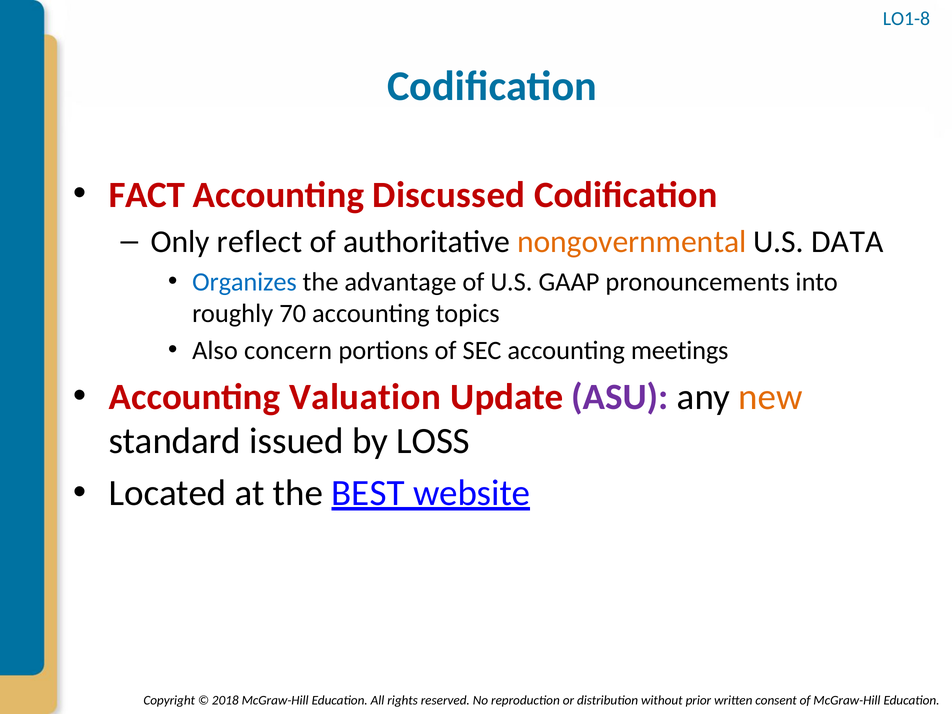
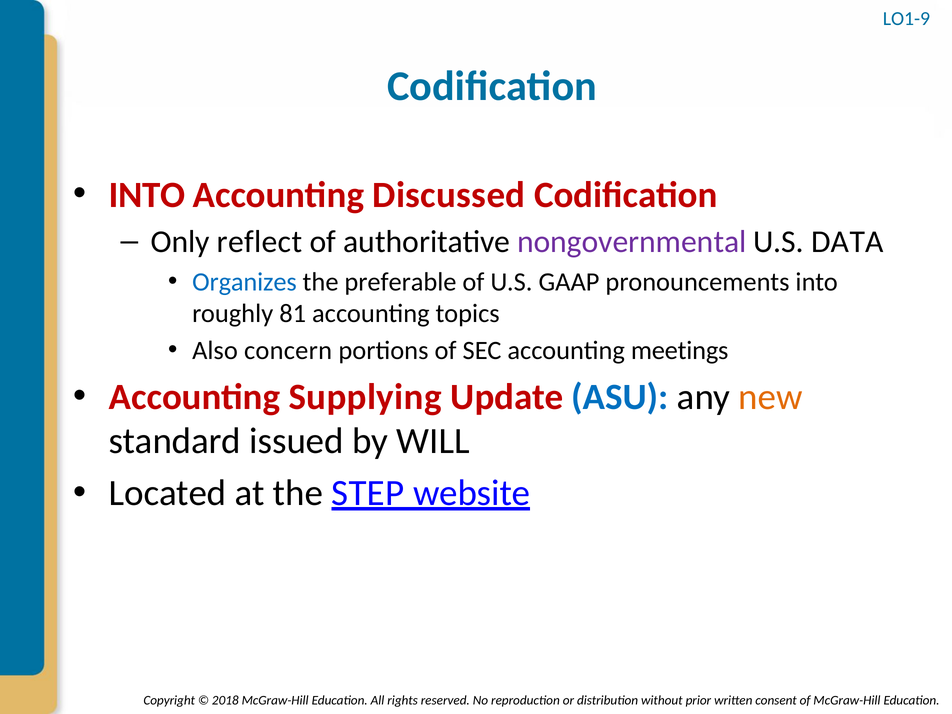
LO1-8: LO1-8 -> LO1-9
FACT at (147, 195): FACT -> INTO
nongovernmental colour: orange -> purple
advantage: advantage -> preferable
70: 70 -> 81
Valuation: Valuation -> Supplying
ASU colour: purple -> blue
LOSS: LOSS -> WILL
BEST: BEST -> STEP
